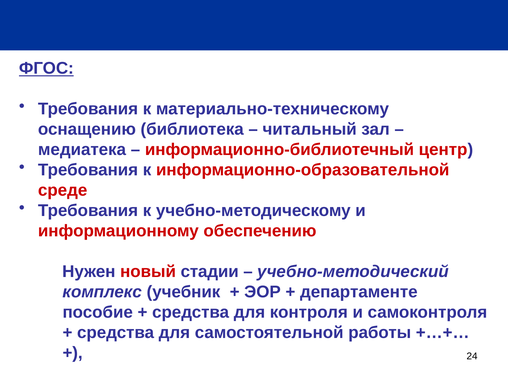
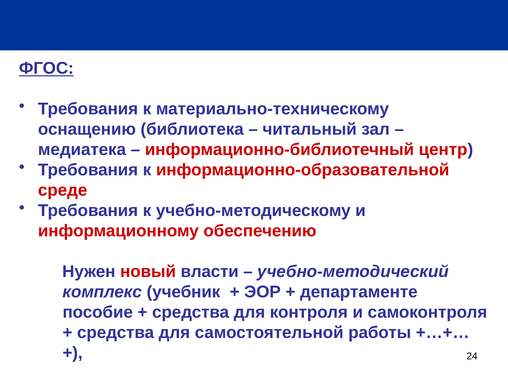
стадии: стадии -> власти
